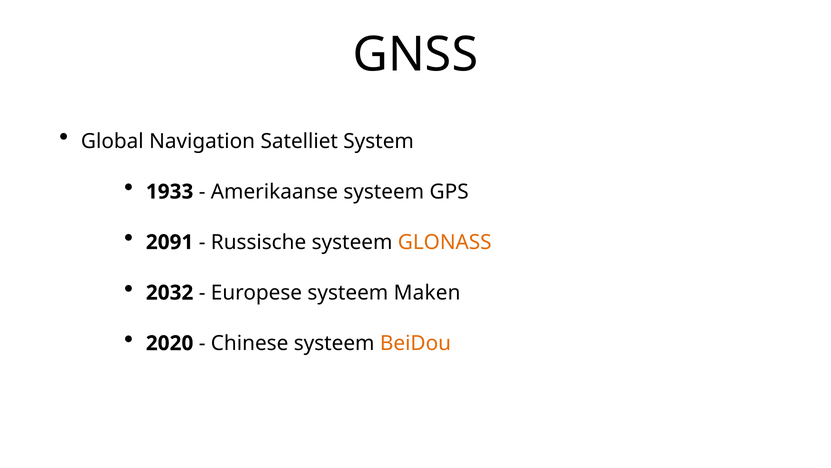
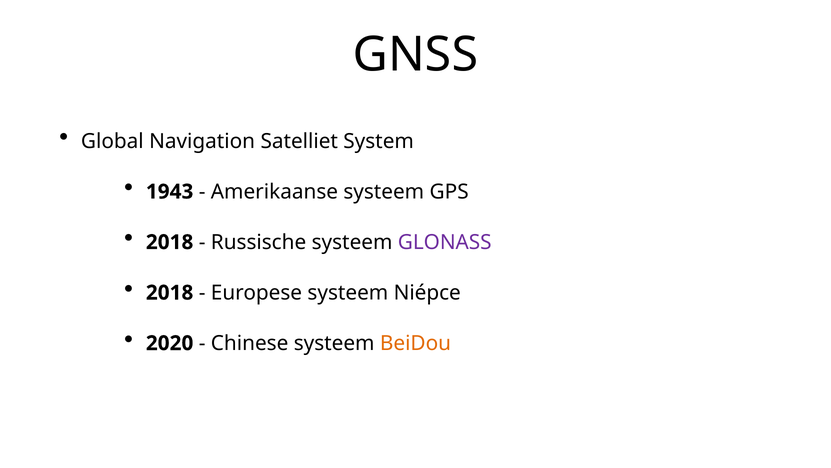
1933: 1933 -> 1943
2091 at (170, 242): 2091 -> 2018
GLONASS colour: orange -> purple
2032 at (170, 292): 2032 -> 2018
Maken: Maken -> Niépce
